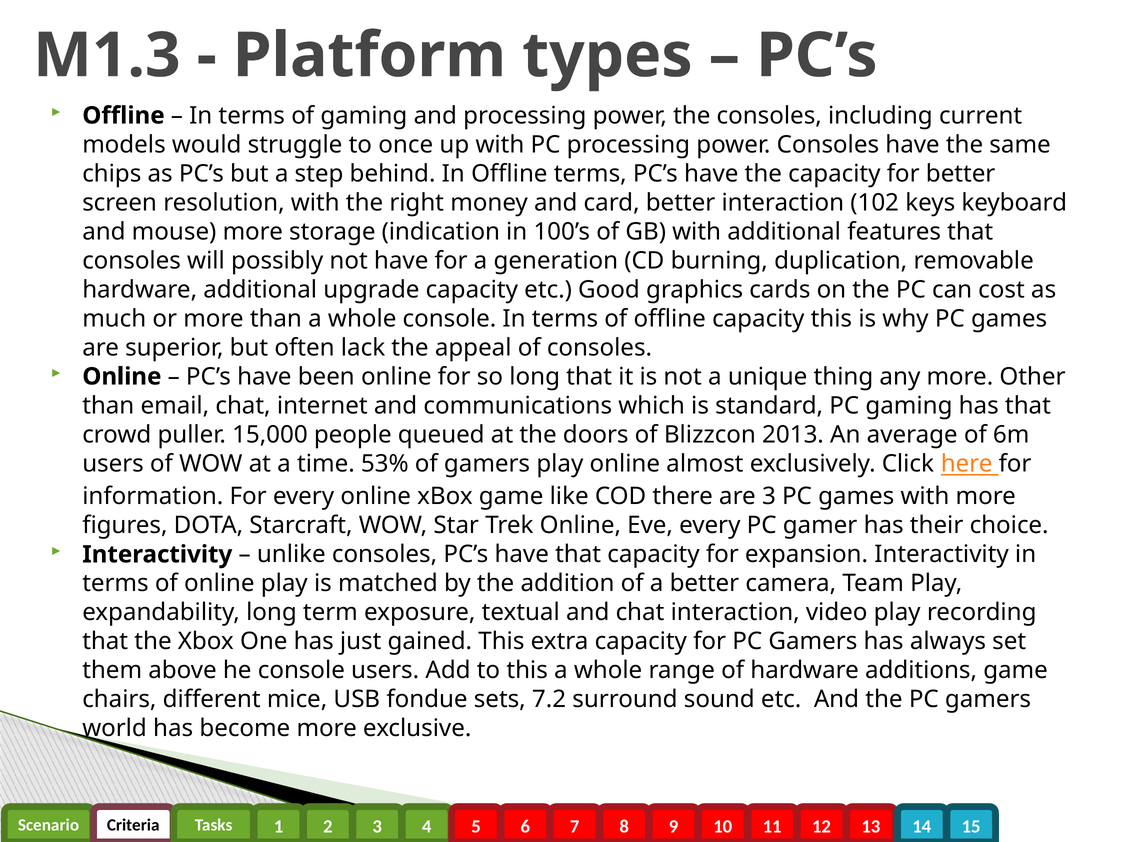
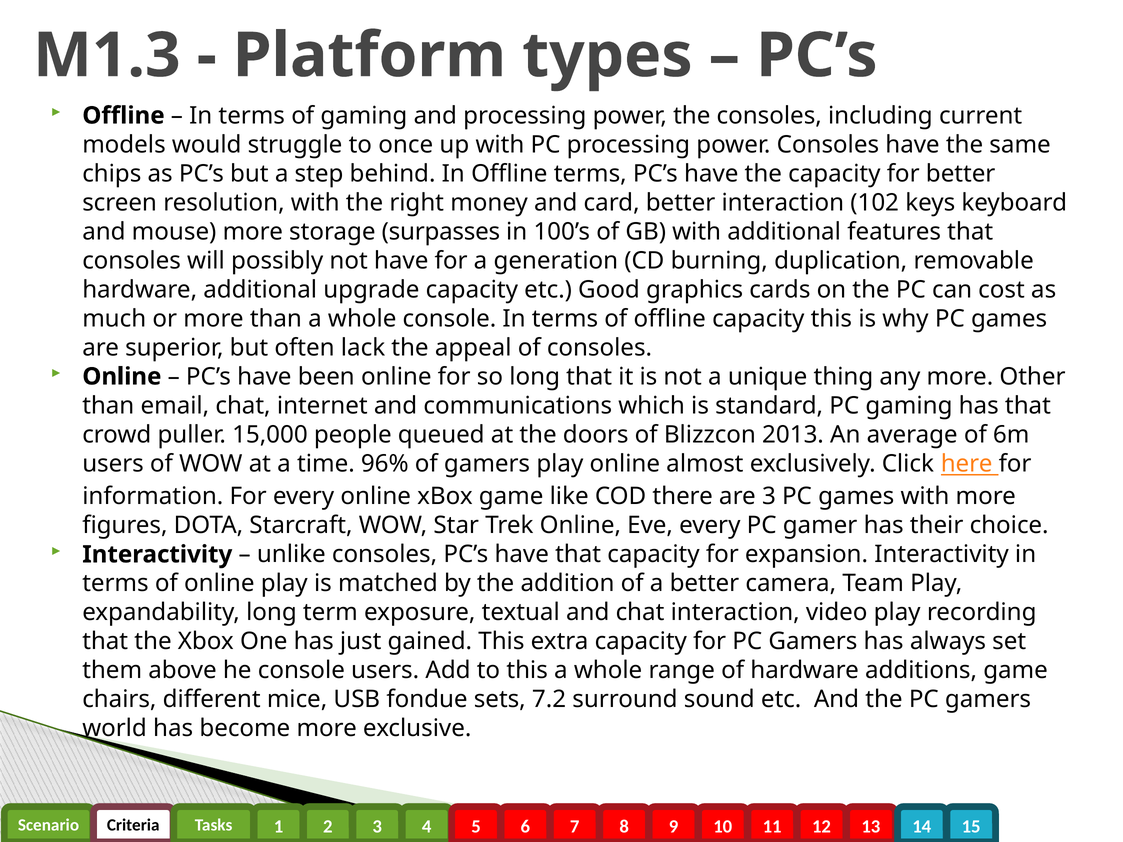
indication: indication -> surpasses
53%: 53% -> 96%
